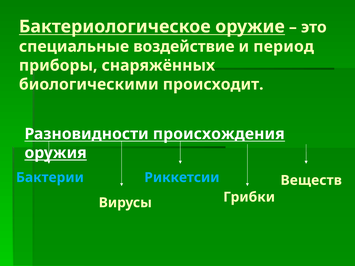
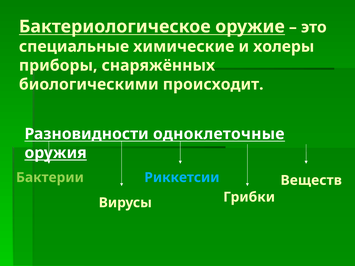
воздействие: воздействие -> химические
период: период -> холеры
происхождения: происхождения -> одноклеточные
Бактерии colour: light blue -> light green
